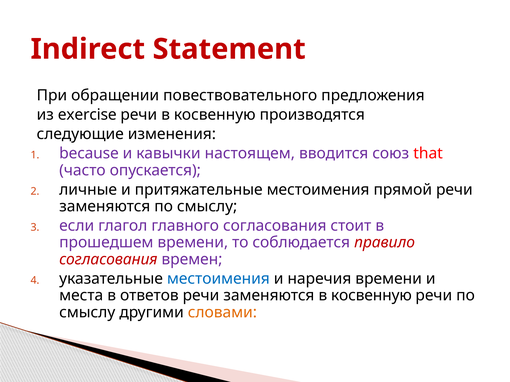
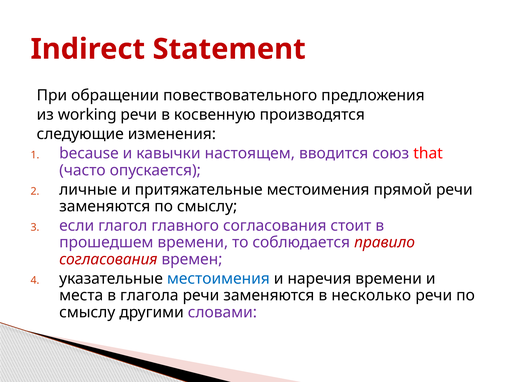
exercise: exercise -> working
ответов: ответов -> глагола
заменяются в косвенную: косвенную -> несколько
словами colour: orange -> purple
